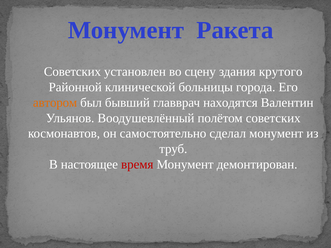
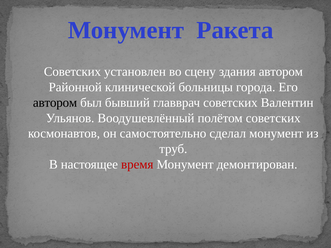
здания крутого: крутого -> автором
автором at (55, 103) colour: orange -> black
главврач находятся: находятся -> советских
